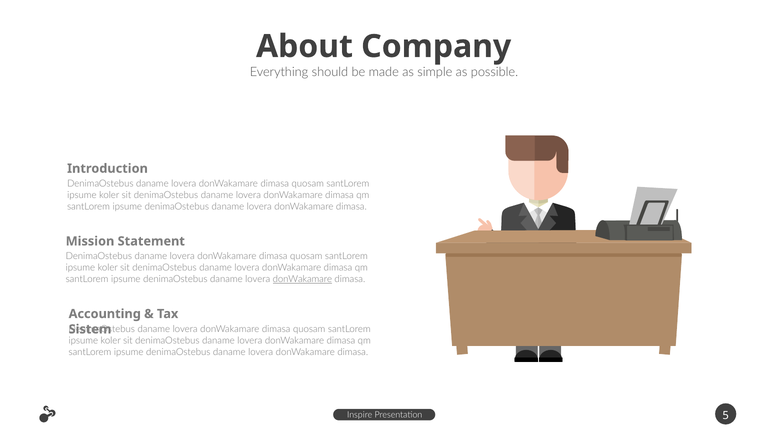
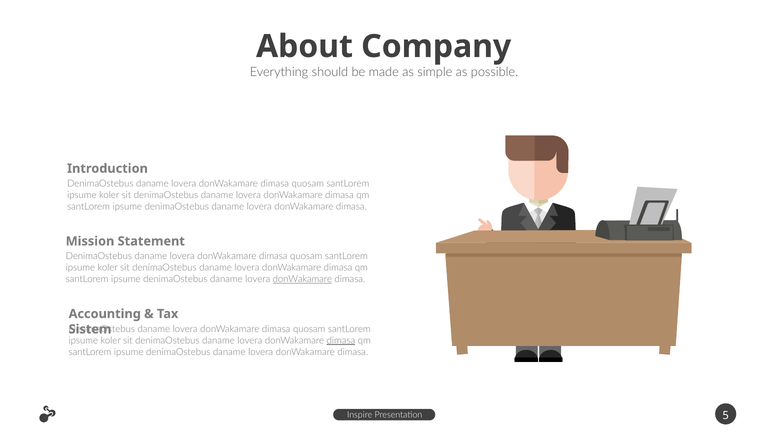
dimasa at (341, 340) underline: none -> present
